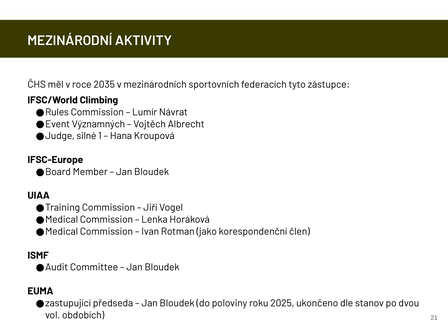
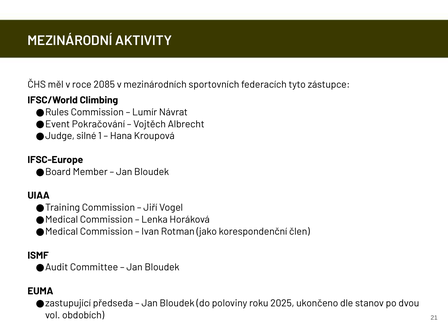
2035: 2035 -> 2085
Významných: Významných -> Pokračování
